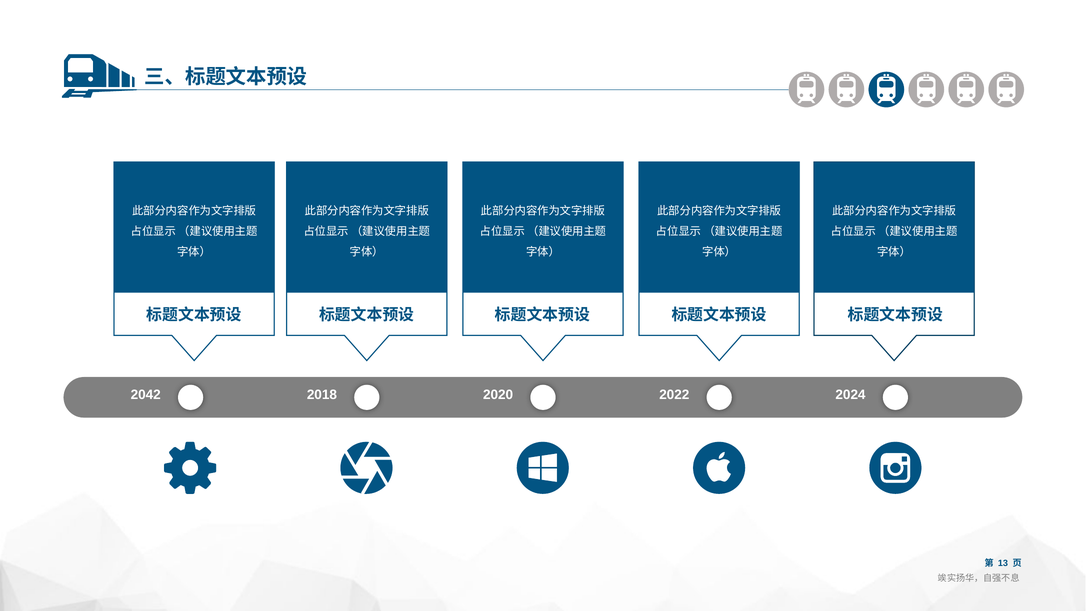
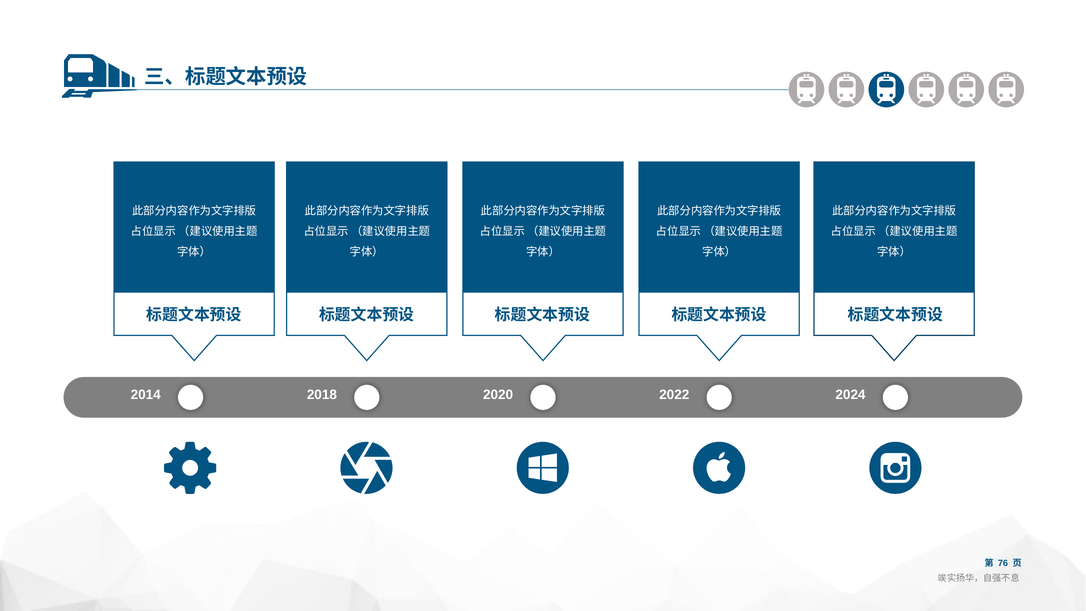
2042: 2042 -> 2014
13: 13 -> 76
